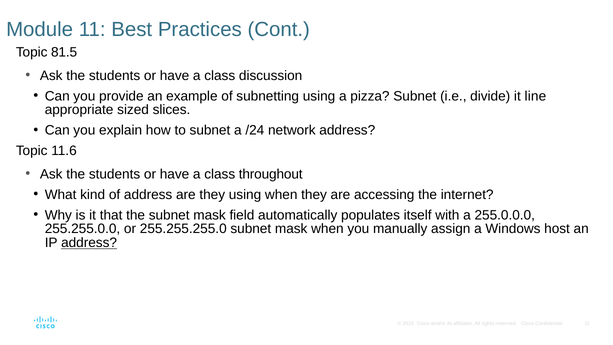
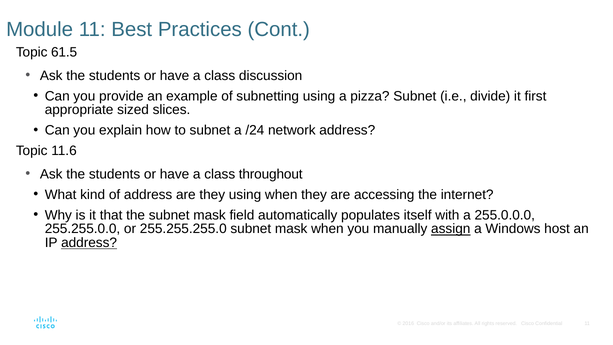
81.5: 81.5 -> 61.5
line: line -> first
assign underline: none -> present
